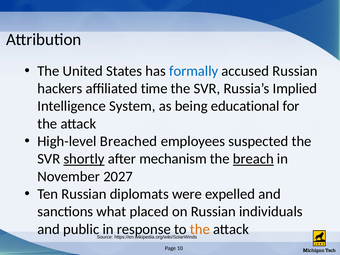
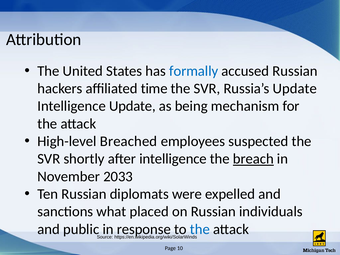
Russia’s Implied: Implied -> Update
Intelligence System: System -> Update
educational: educational -> mechanism
shortly underline: present -> none
after mechanism: mechanism -> intelligence
2027: 2027 -> 2033
the at (200, 229) colour: orange -> blue
